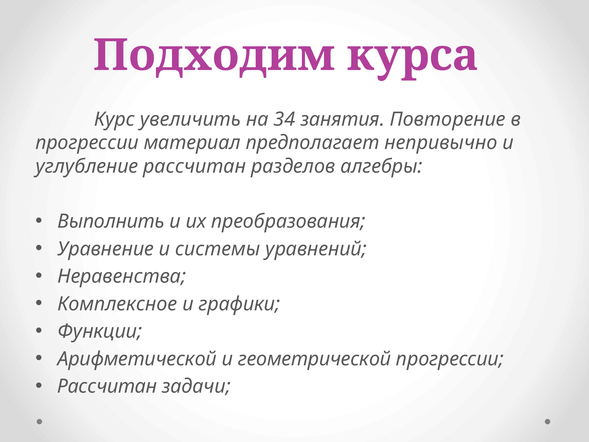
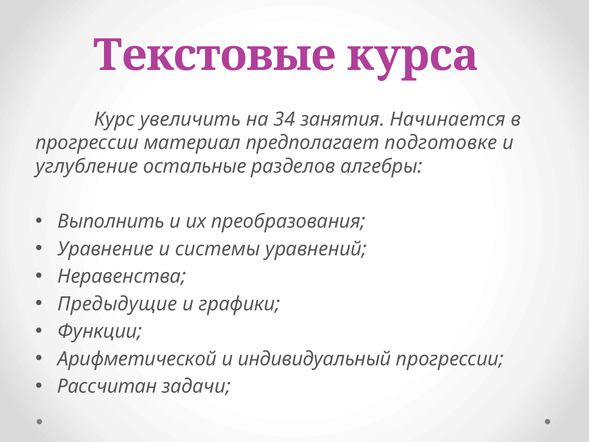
Подходим: Подходим -> Текстовые
Повторение: Повторение -> Начинается
непривычно: непривычно -> подготовке
углубление рассчитан: рассчитан -> остальные
Комплексное: Комплексное -> Предыдущие
геометрической: геометрической -> индивидуальный
